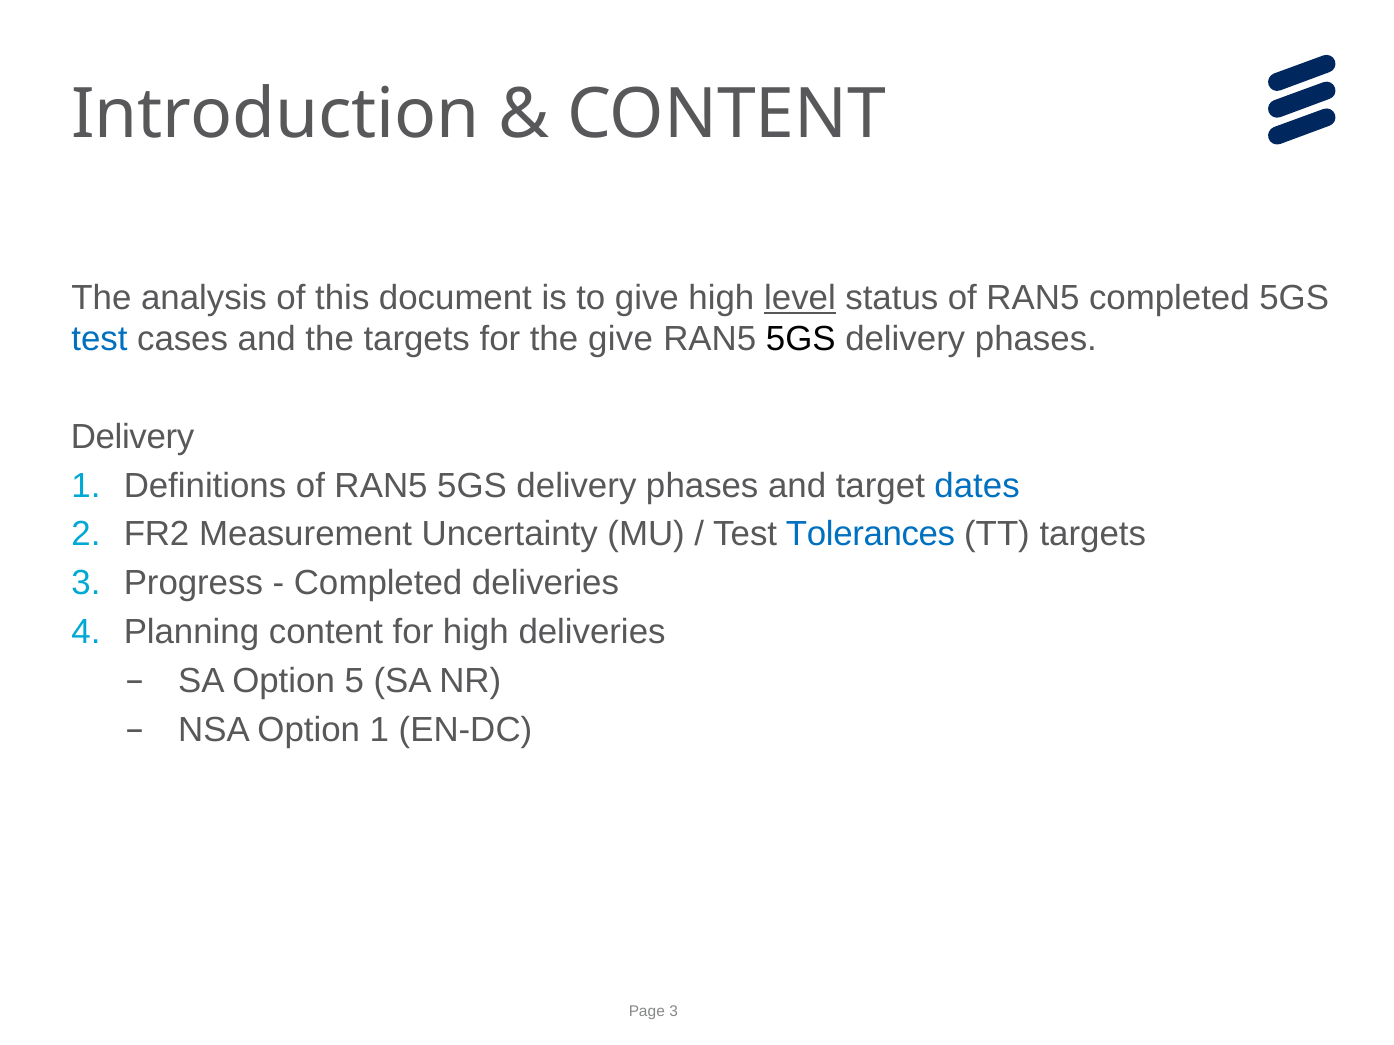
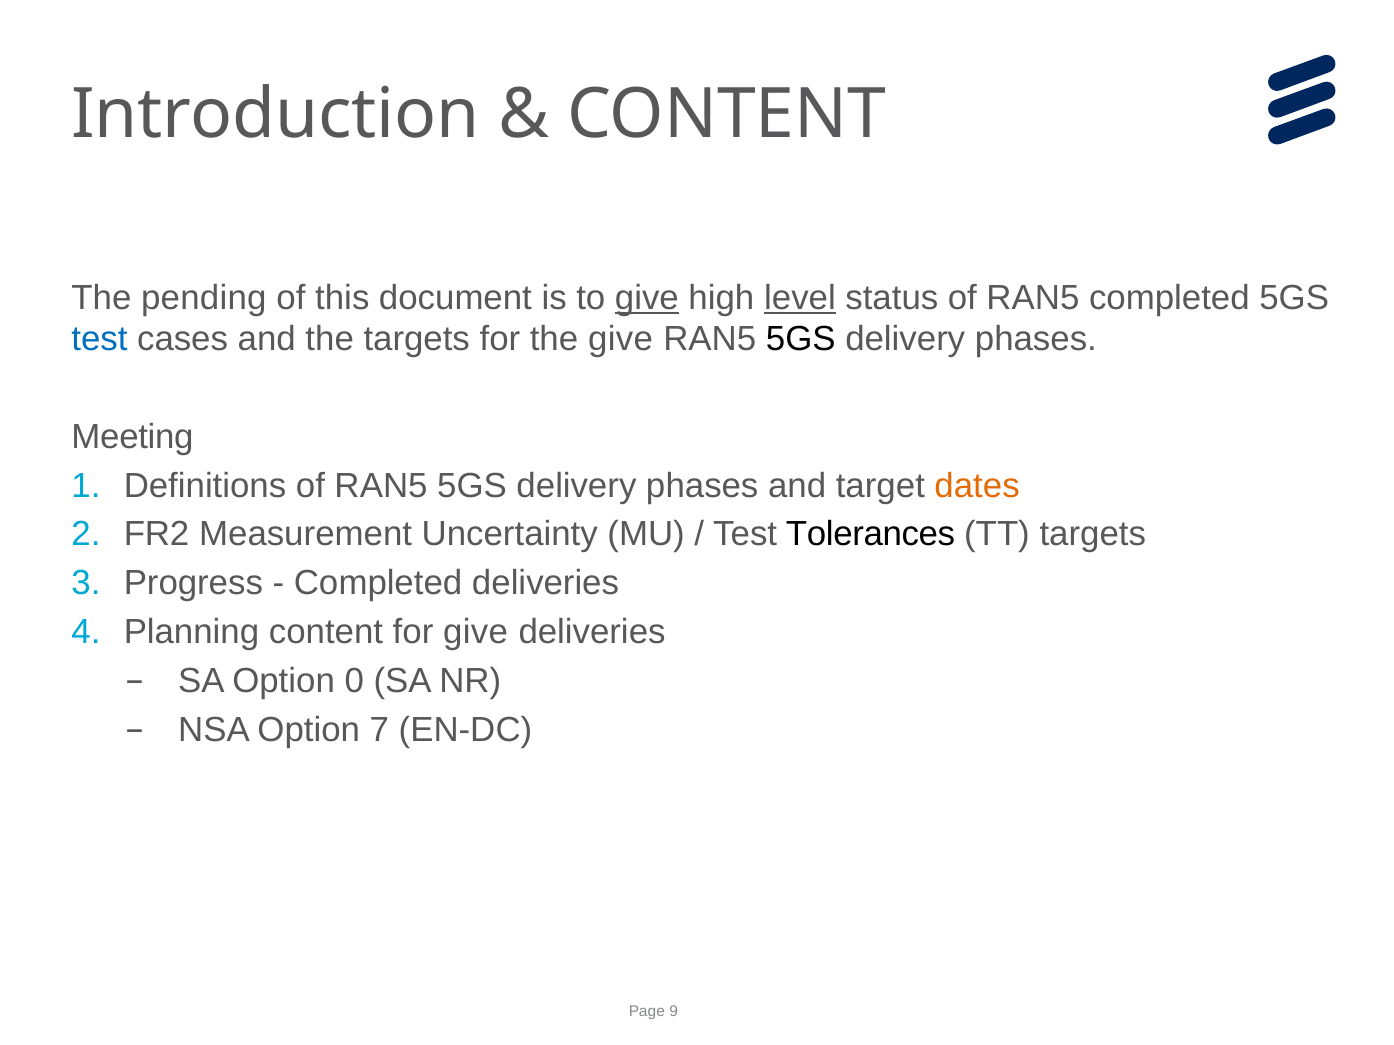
analysis: analysis -> pending
give at (647, 298) underline: none -> present
Delivery at (133, 437): Delivery -> Meeting
dates colour: blue -> orange
Tolerances colour: blue -> black
for high: high -> give
5: 5 -> 0
Option 1: 1 -> 7
3 at (674, 1012): 3 -> 9
